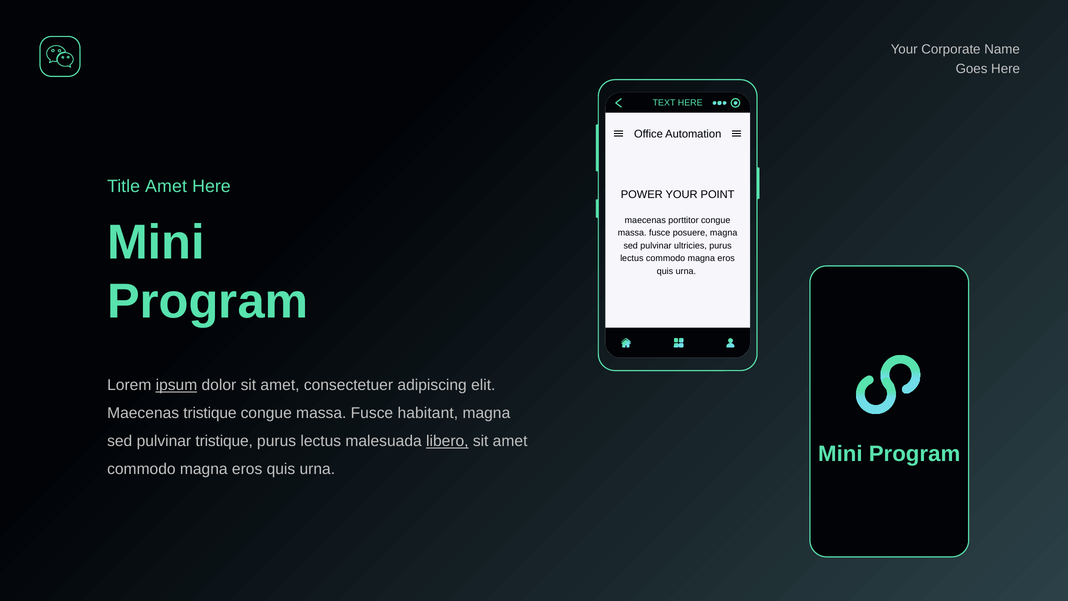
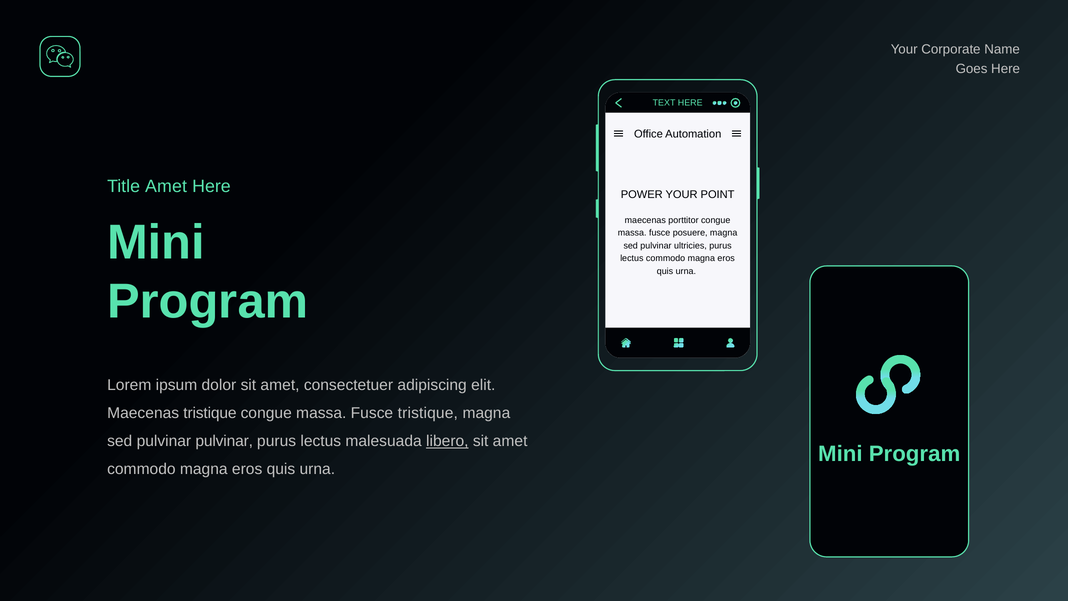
ipsum underline: present -> none
Fusce habitant: habitant -> tristique
pulvinar tristique: tristique -> pulvinar
